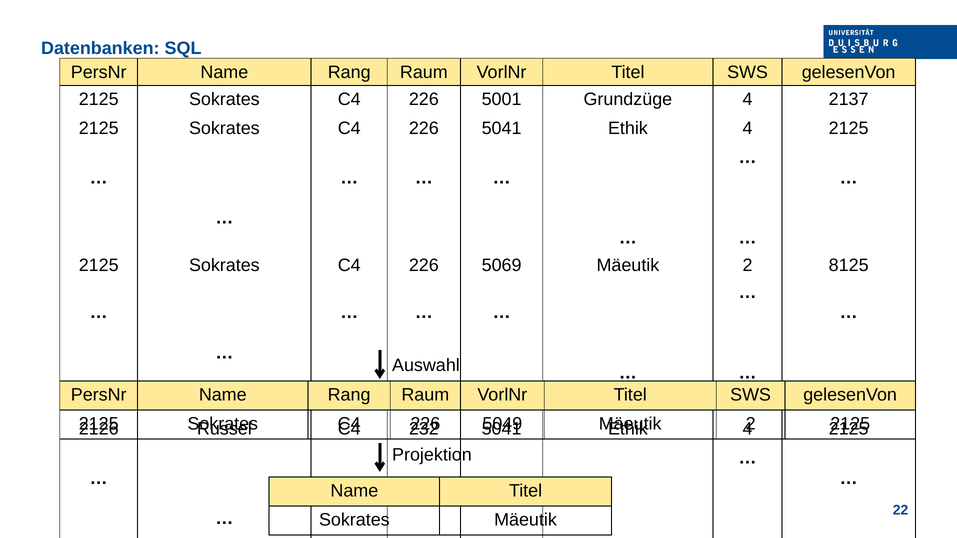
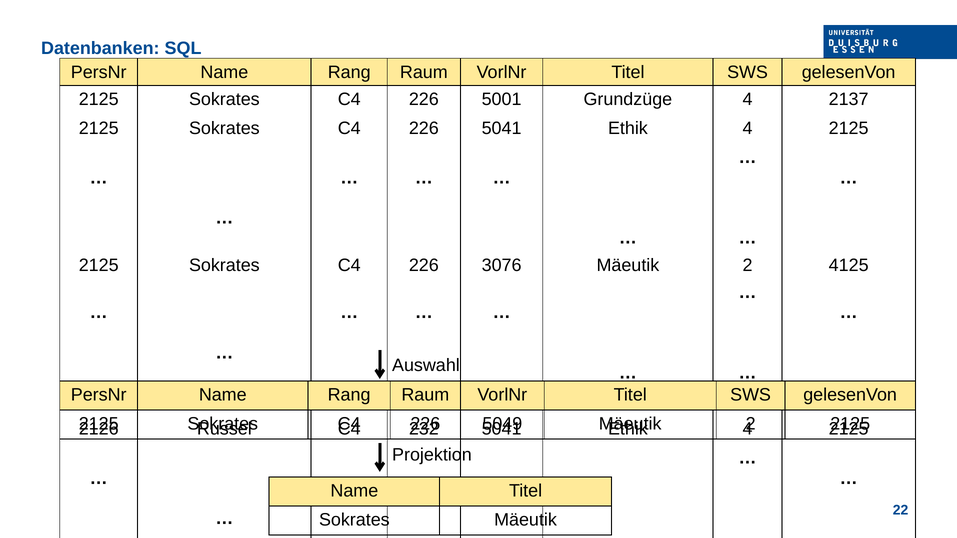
5069: 5069 -> 3076
8125: 8125 -> 4125
